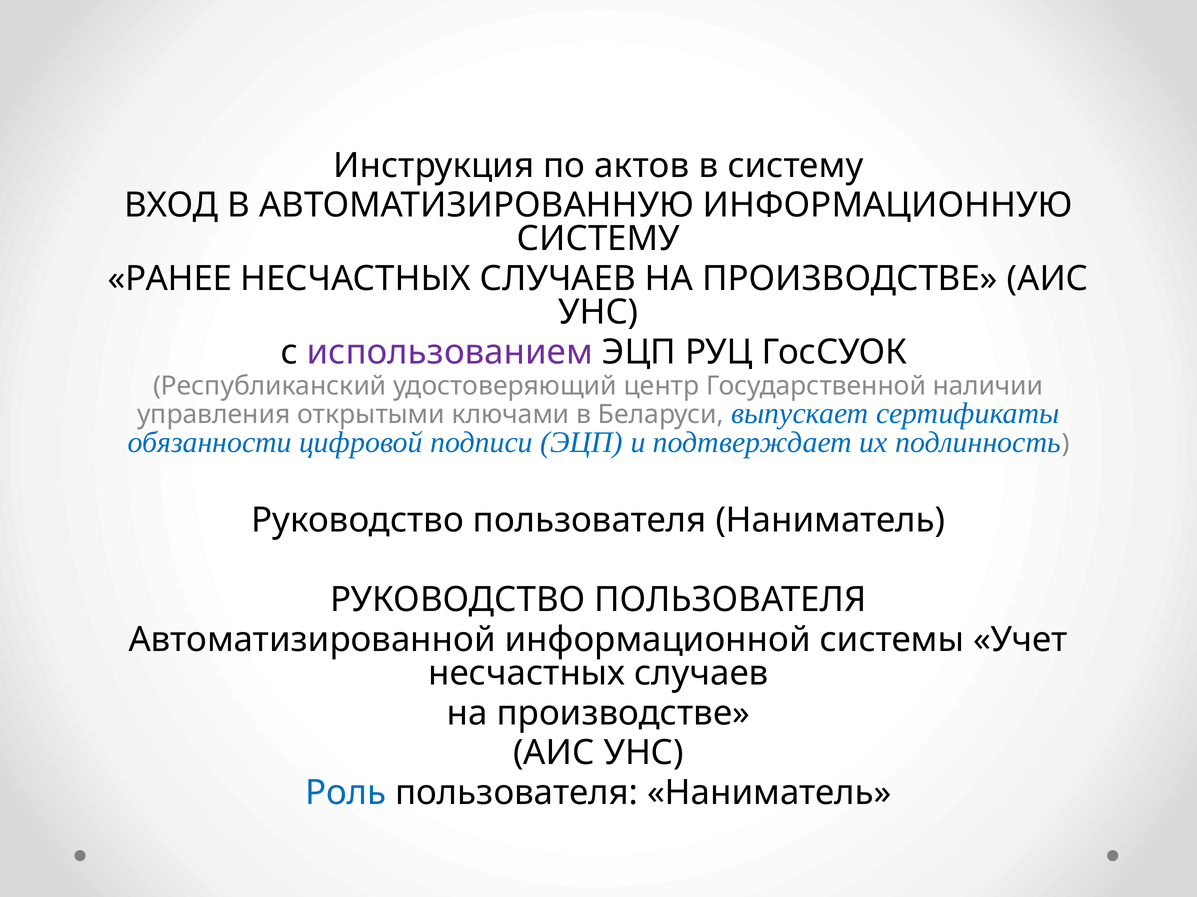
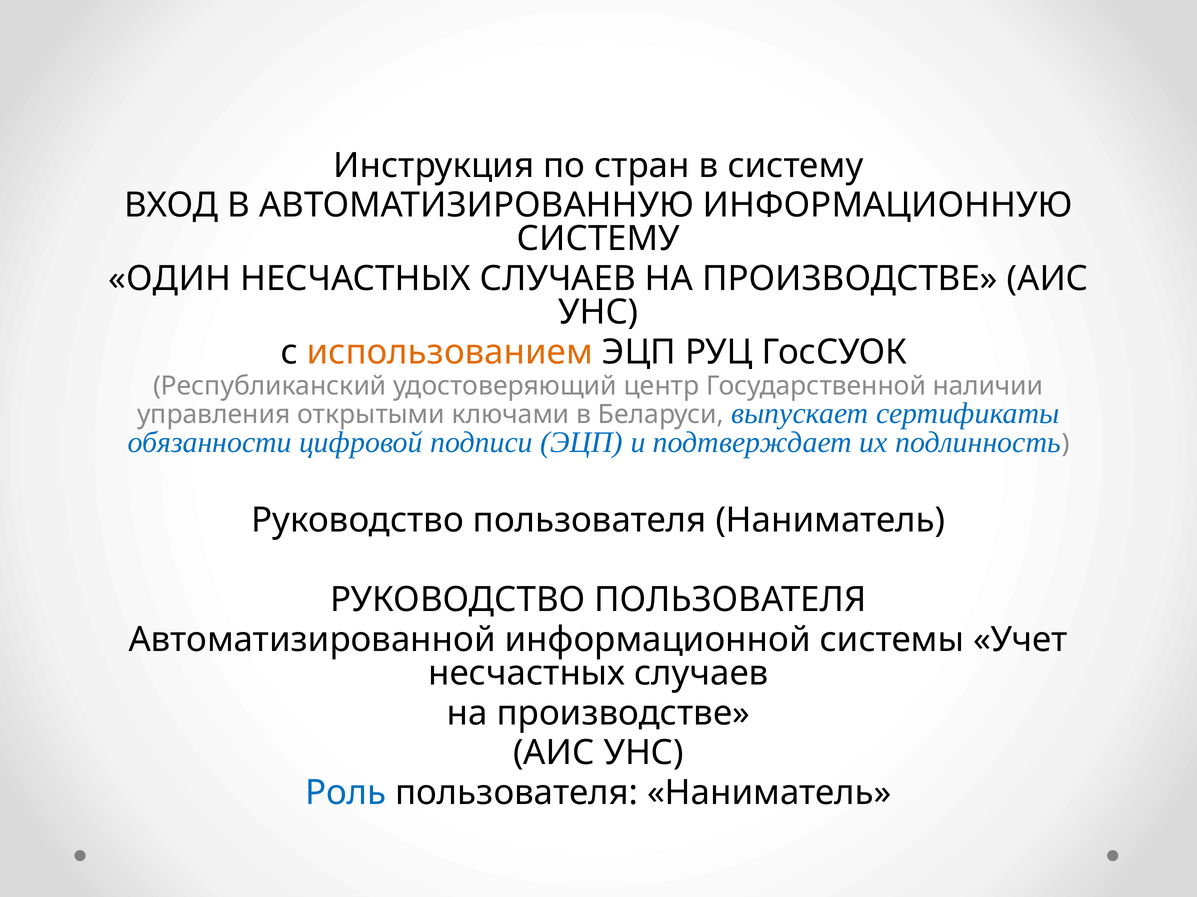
актов: актов -> стран
РАНЕЕ: РАНЕЕ -> ОДИН
использованием colour: purple -> orange
